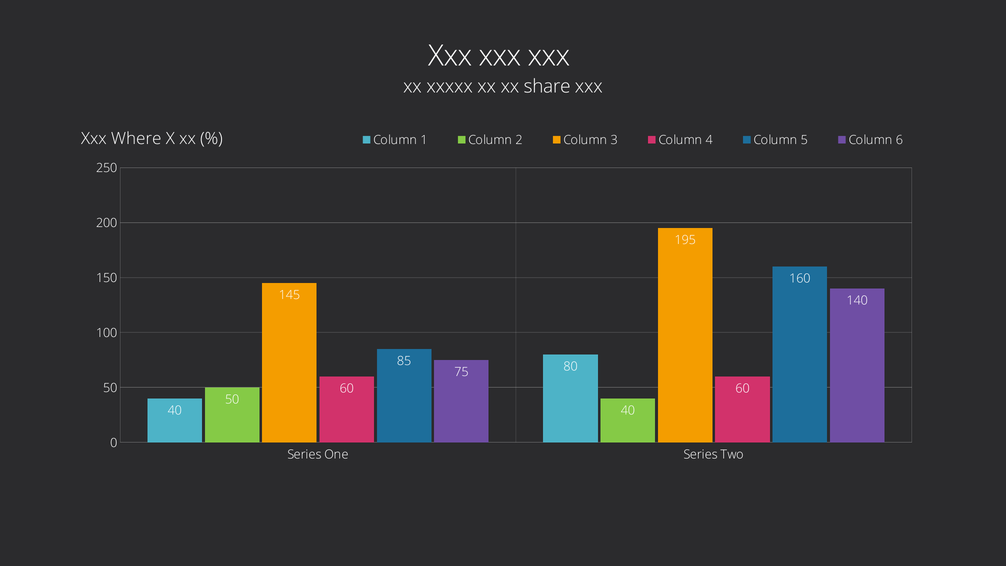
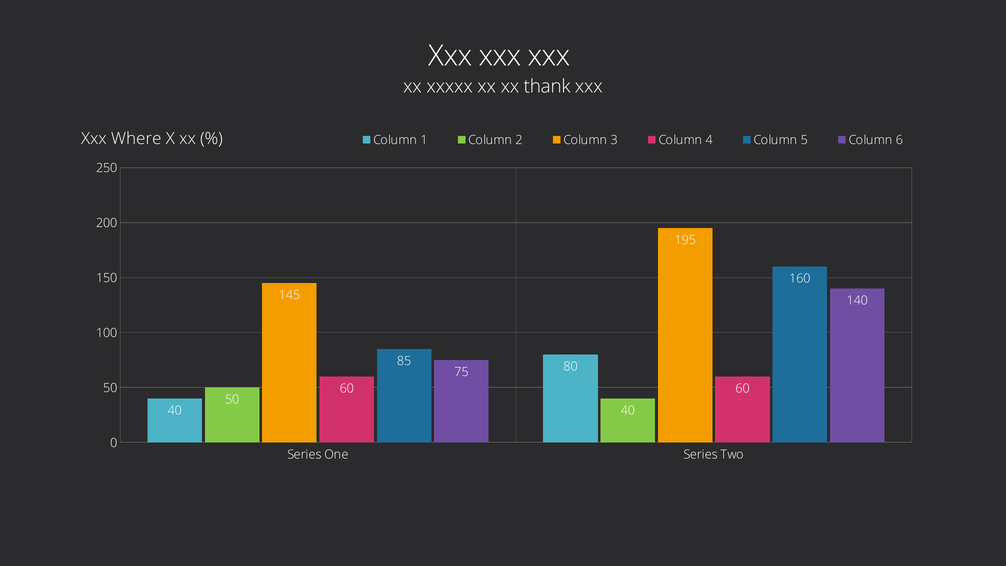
share: share -> thank
